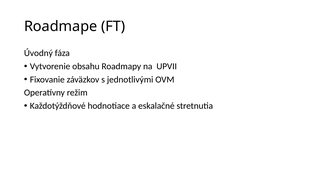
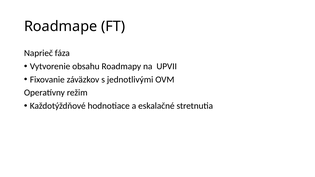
Úvodný: Úvodný -> Naprieč
